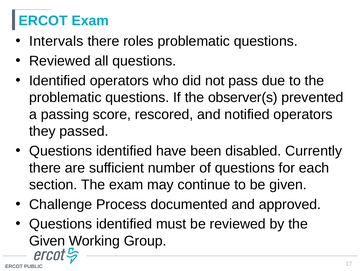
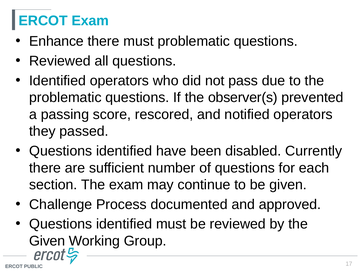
Intervals: Intervals -> Enhance
there roles: roles -> must
